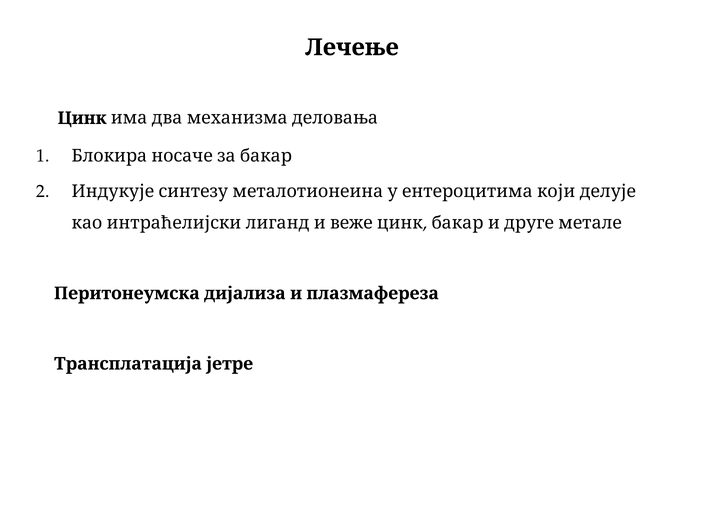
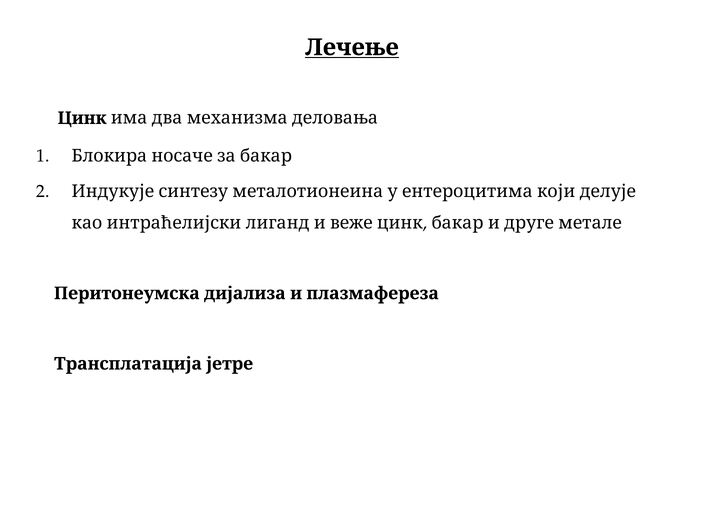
Лечење underline: none -> present
